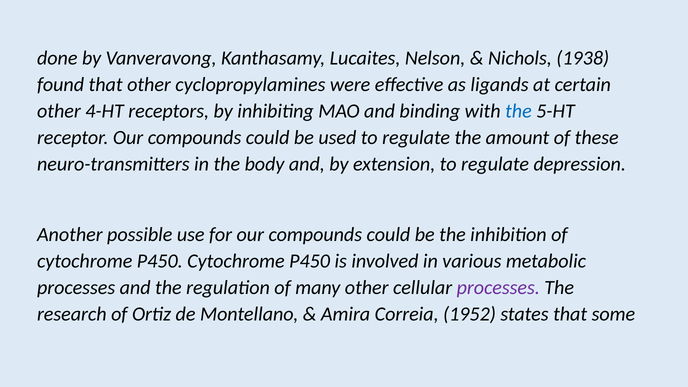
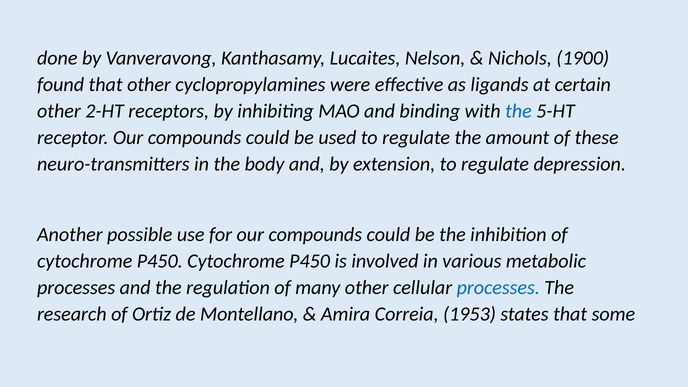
1938: 1938 -> 1900
4-HT: 4-HT -> 2-HT
processes at (498, 287) colour: purple -> blue
1952: 1952 -> 1953
